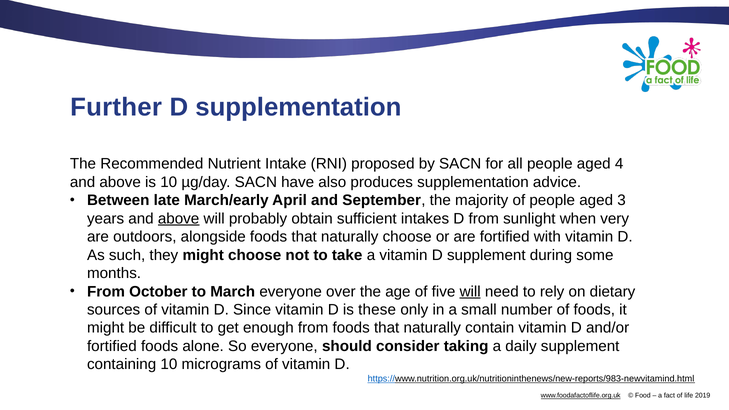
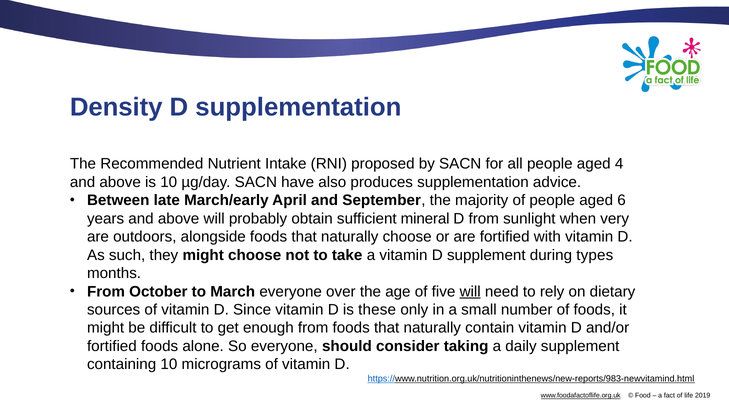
Further: Further -> Density
3: 3 -> 6
above at (179, 219) underline: present -> none
intakes: intakes -> mineral
some: some -> types
